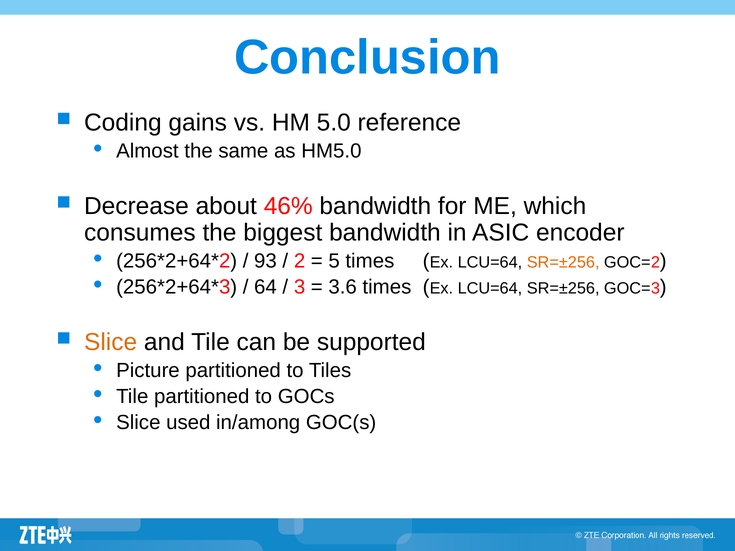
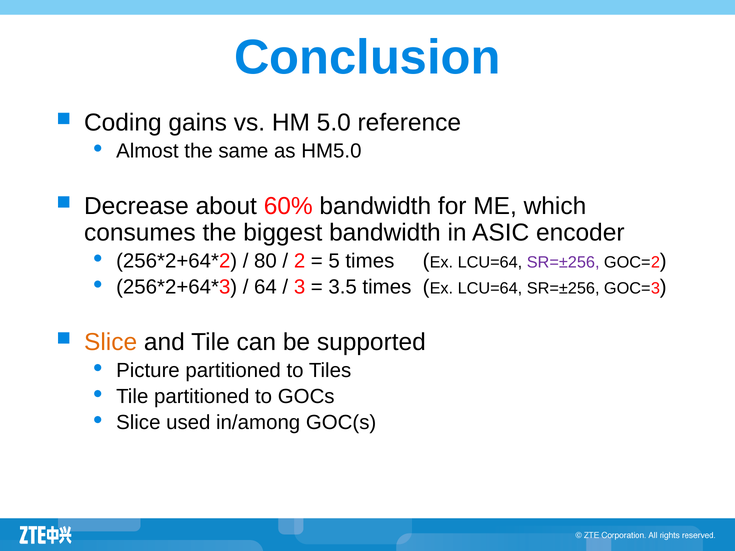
46%: 46% -> 60%
93: 93 -> 80
SR=±256 at (563, 262) colour: orange -> purple
3.6: 3.6 -> 3.5
